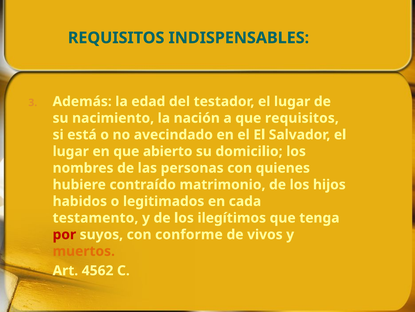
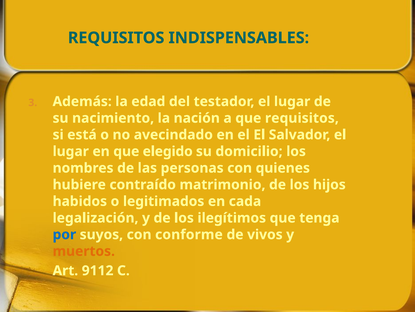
abierto: abierto -> elegido
testamento: testamento -> legalización
por colour: red -> blue
4562: 4562 -> 9112
